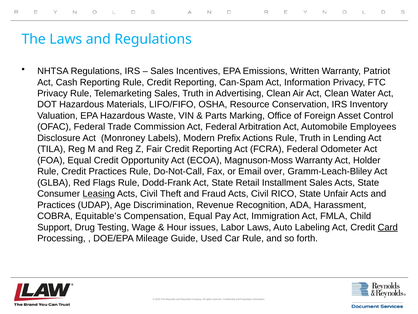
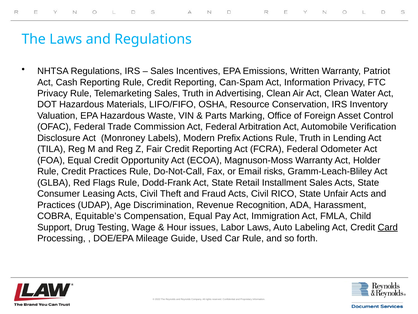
Employees: Employees -> Verification
over: over -> risks
Leasing underline: present -> none
